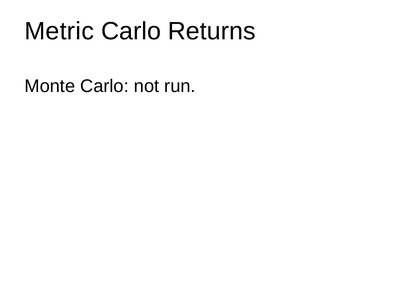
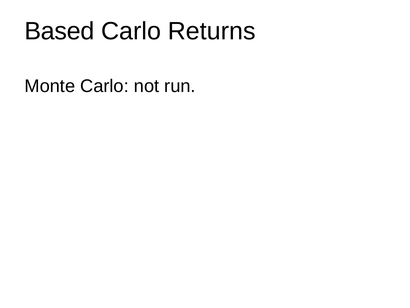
Metric: Metric -> Based
